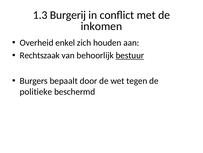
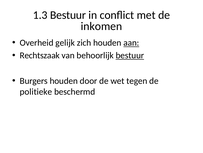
1.3 Burgerij: Burgerij -> Bestuur
enkel: enkel -> gelijk
aan underline: none -> present
Burgers bepaalt: bepaalt -> houden
